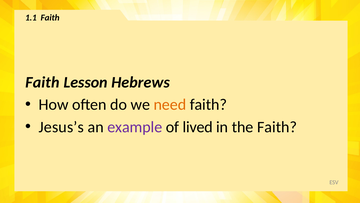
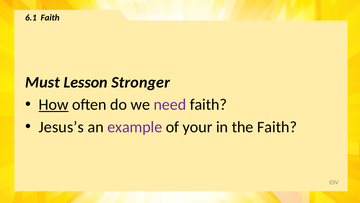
1.1: 1.1 -> 6.1
Faith at (42, 82): Faith -> Must
Hebrews: Hebrews -> Stronger
How underline: none -> present
need colour: orange -> purple
lived: lived -> your
